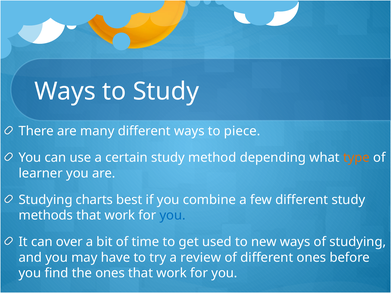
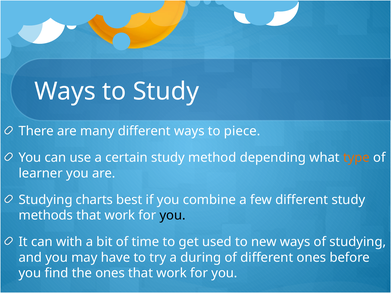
you at (173, 216) colour: blue -> black
over: over -> with
review: review -> during
